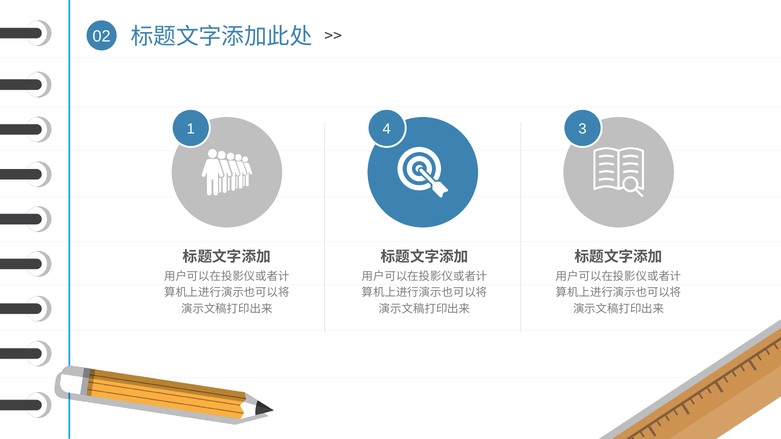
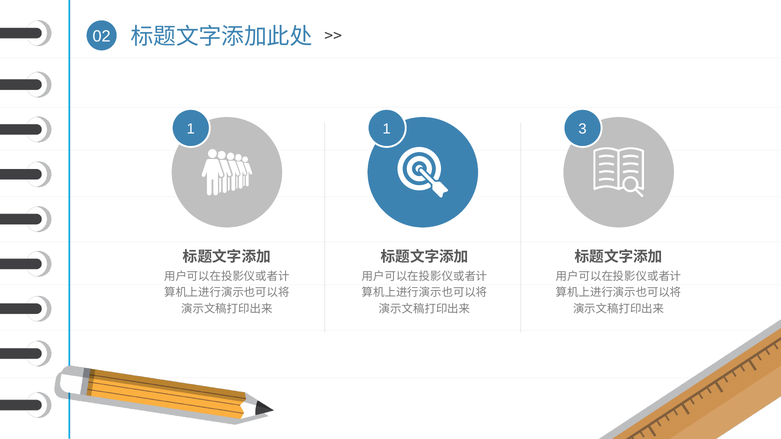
1 4: 4 -> 1
